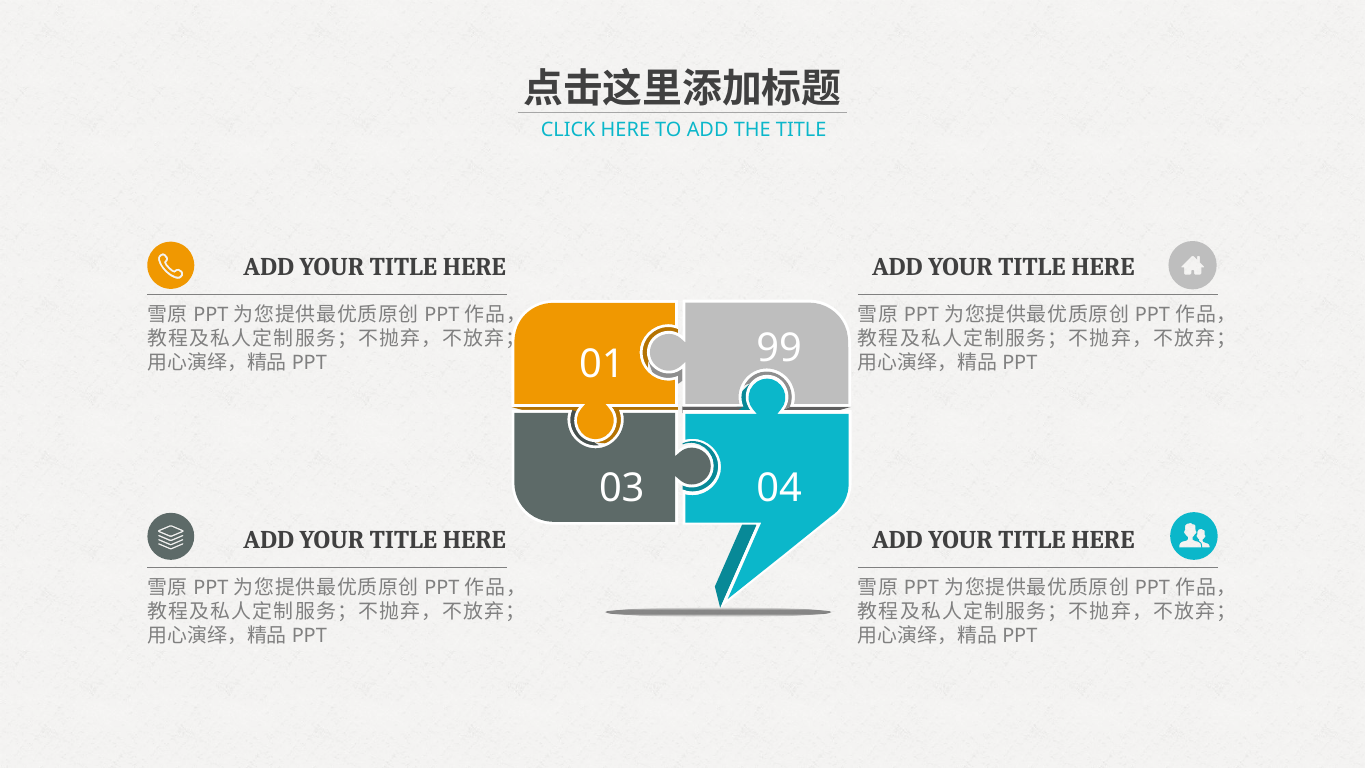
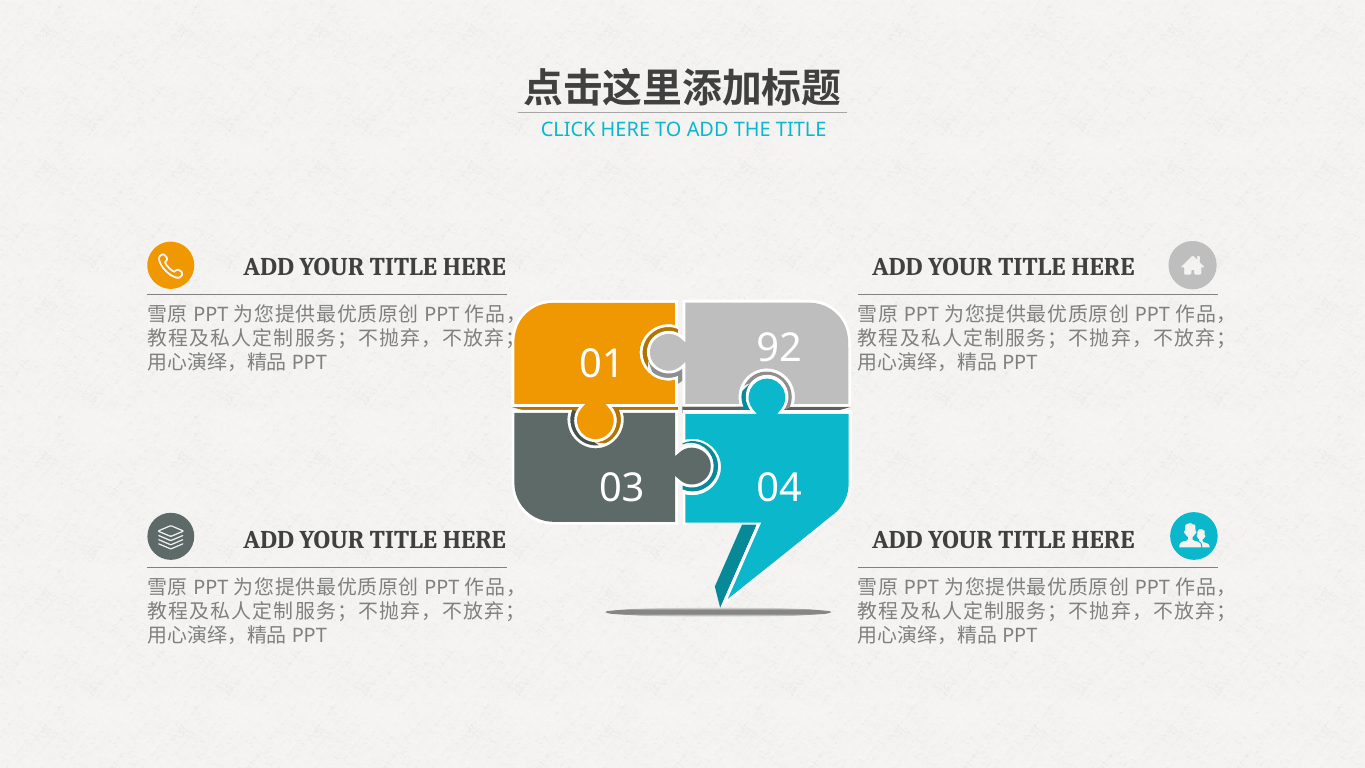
99: 99 -> 92
